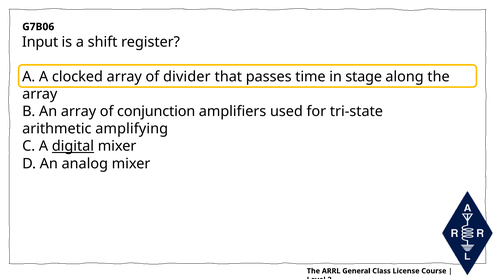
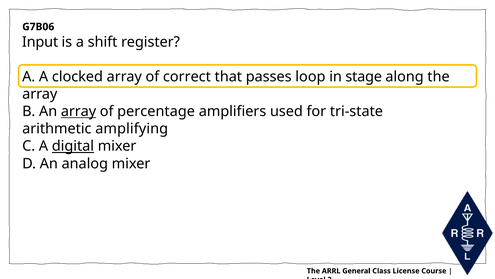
divider: divider -> correct
time: time -> loop
array at (79, 111) underline: none -> present
conjunction: conjunction -> percentage
